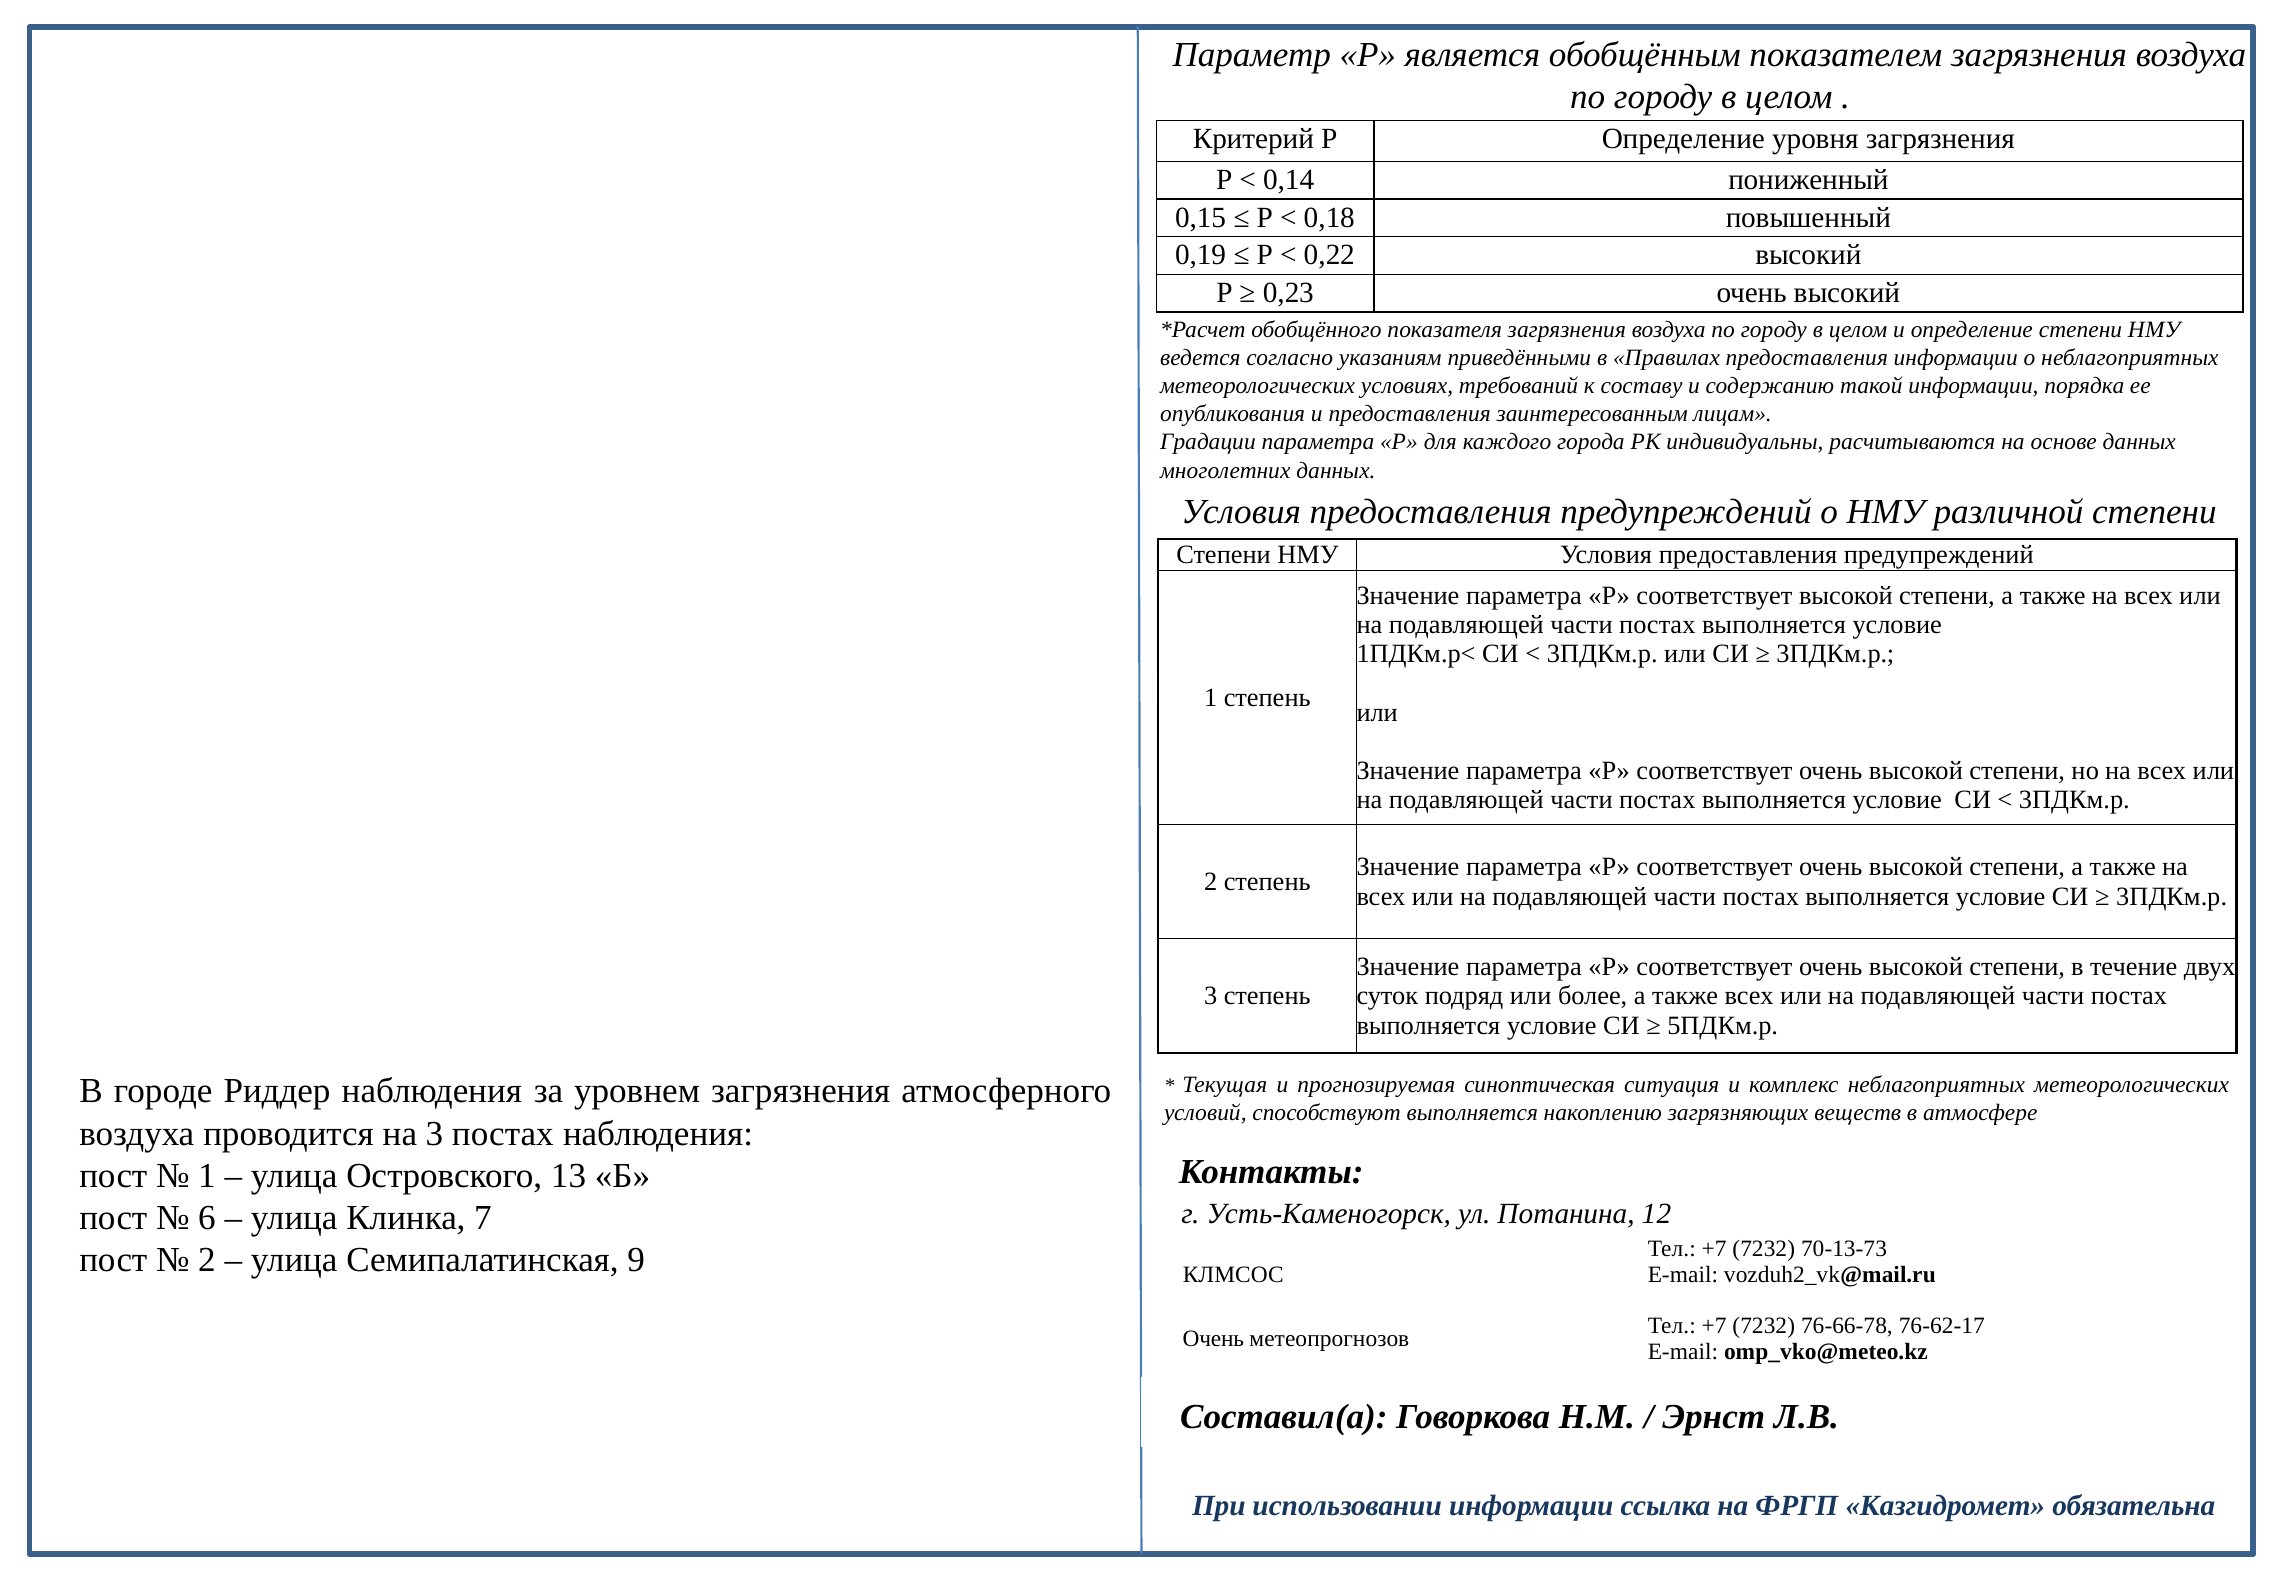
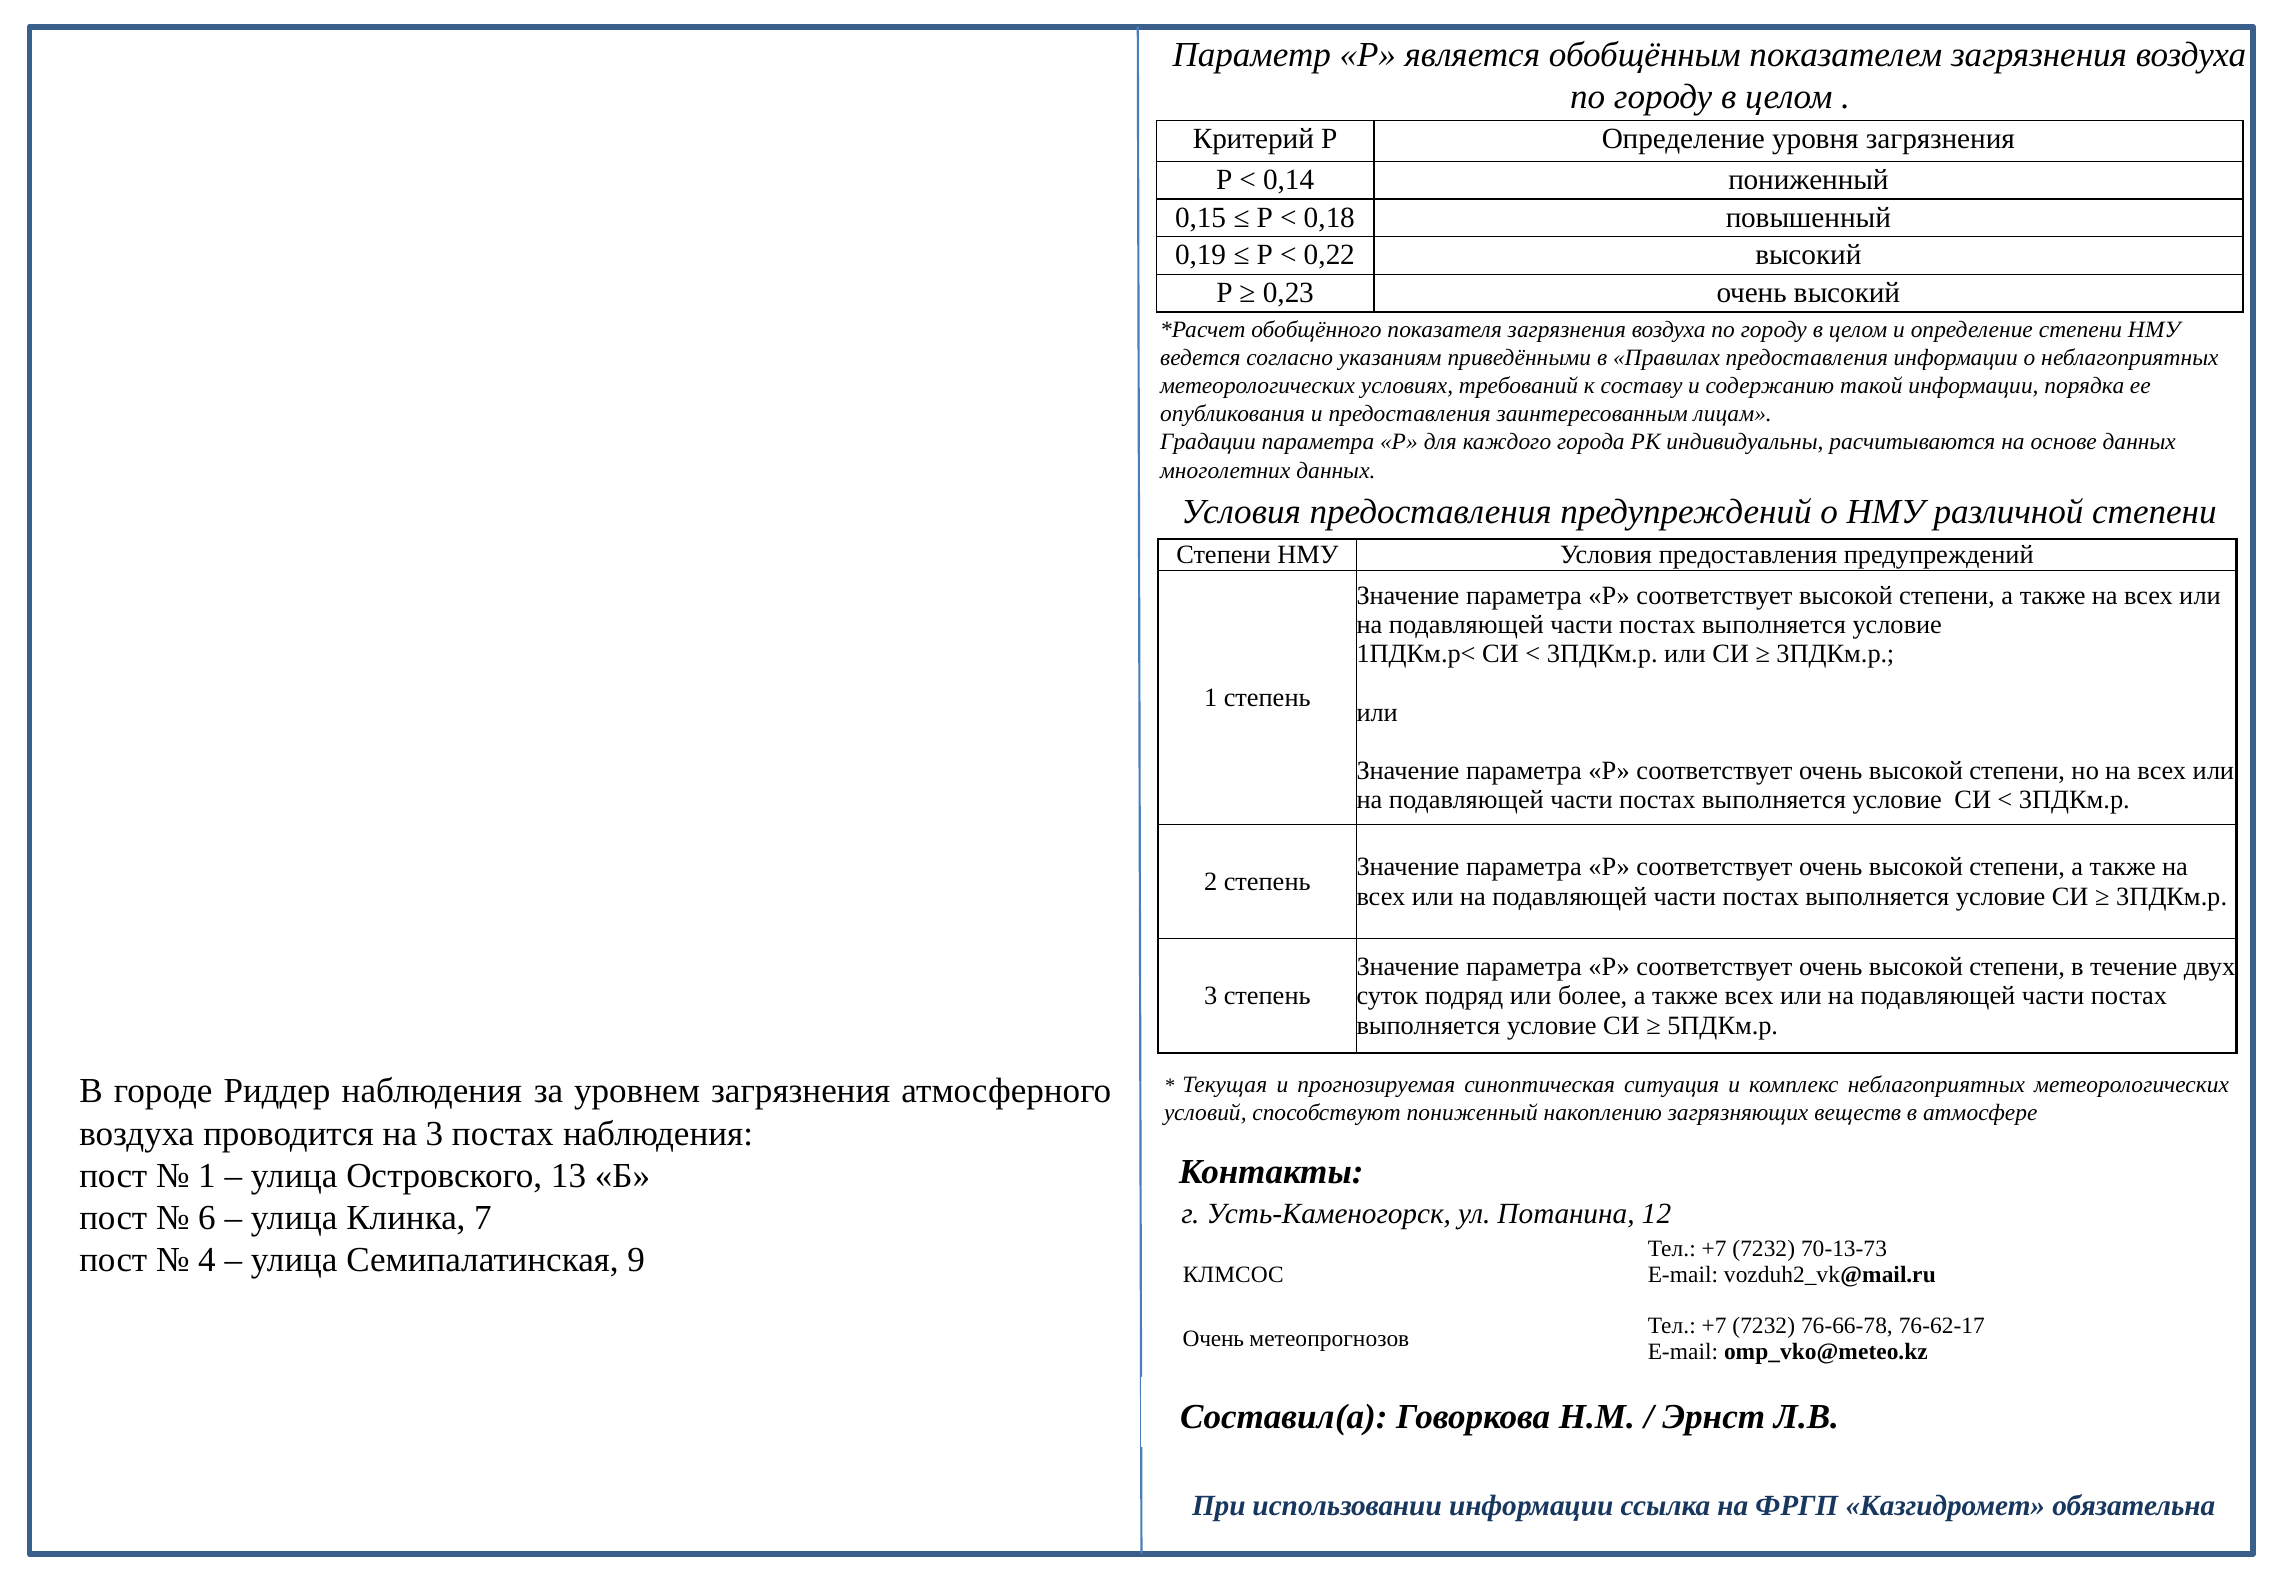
способствуют выполняется: выполняется -> пониженный
2 at (207, 1260): 2 -> 4
